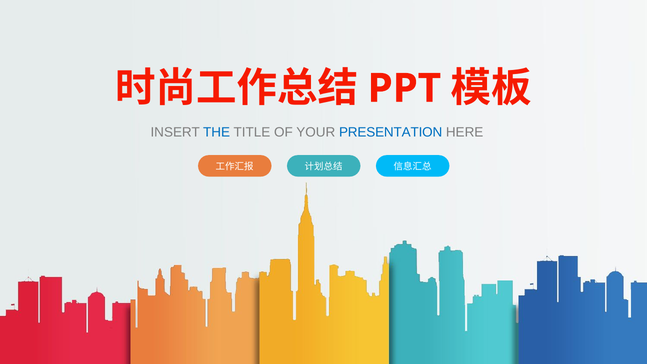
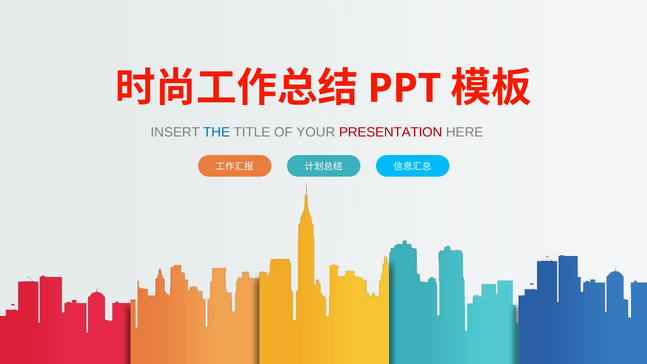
PRESENTATION colour: blue -> red
